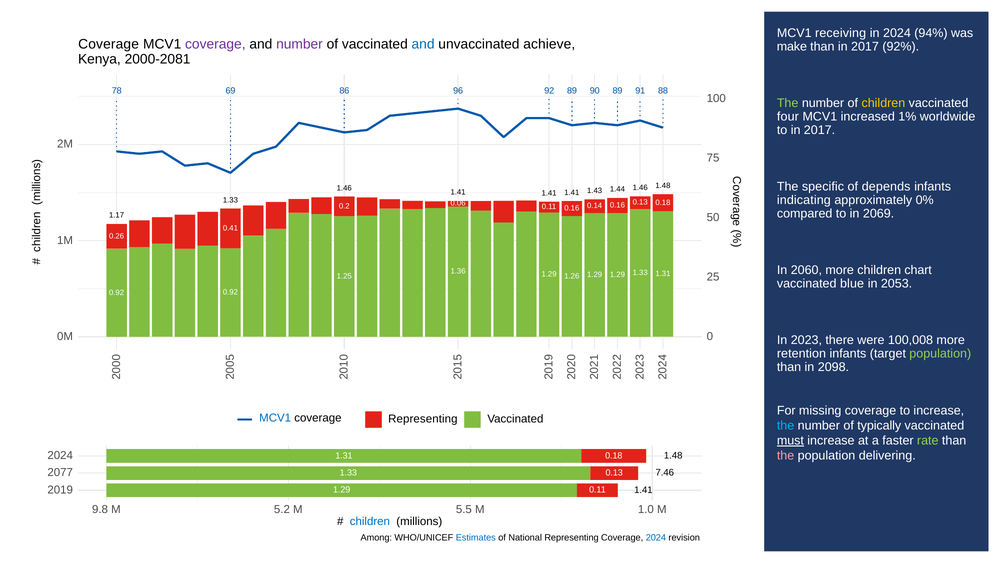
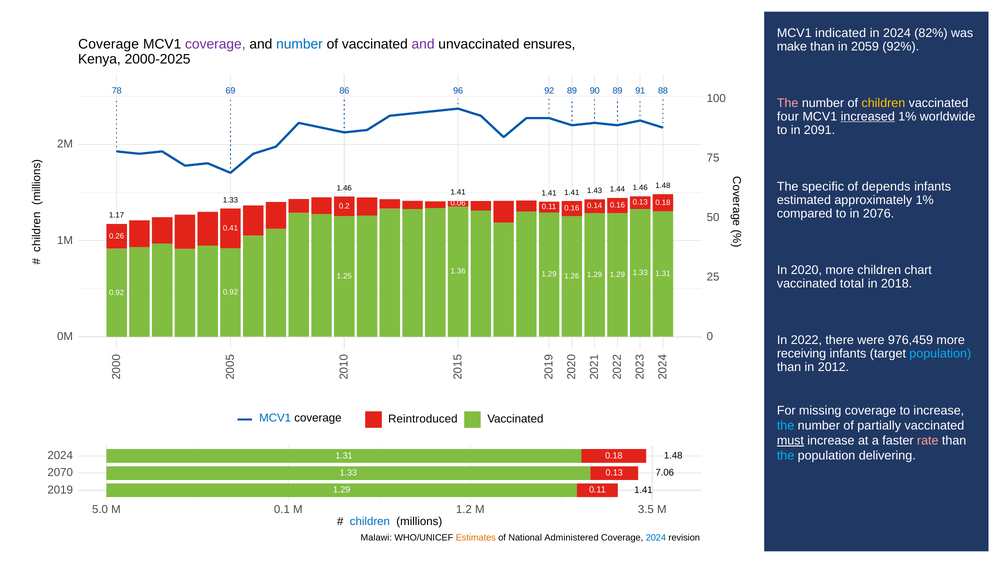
receiving: receiving -> indicated
94%: 94% -> 82%
number at (299, 44) colour: purple -> blue
and at (423, 44) colour: blue -> purple
achieve: achieve -> ensures
than in 2017: 2017 -> 2059
2000-2081: 2000-2081 -> 2000-2025
The at (788, 103) colour: light green -> pink
increased underline: none -> present
to in 2017: 2017 -> 2091
indicating: indicating -> estimated
approximately 0%: 0% -> 1%
2069: 2069 -> 2076
2060: 2060 -> 2020
blue: blue -> total
2053: 2053 -> 2018
2023: 2023 -> 2022
100,008: 100,008 -> 976,459
retention: retention -> receiving
population at (940, 354) colour: light green -> light blue
2098: 2098 -> 2012
coverage Representing: Representing -> Reintroduced
typically: typically -> partially
rate colour: light green -> pink
the at (786, 456) colour: pink -> light blue
2077: 2077 -> 2070
7.46: 7.46 -> 7.06
9.8: 9.8 -> 5.0
5.2: 5.2 -> 0.1
5.5: 5.5 -> 1.2
1.0: 1.0 -> 3.5
Among: Among -> Malawi
Estimates colour: blue -> orange
National Representing: Representing -> Administered
